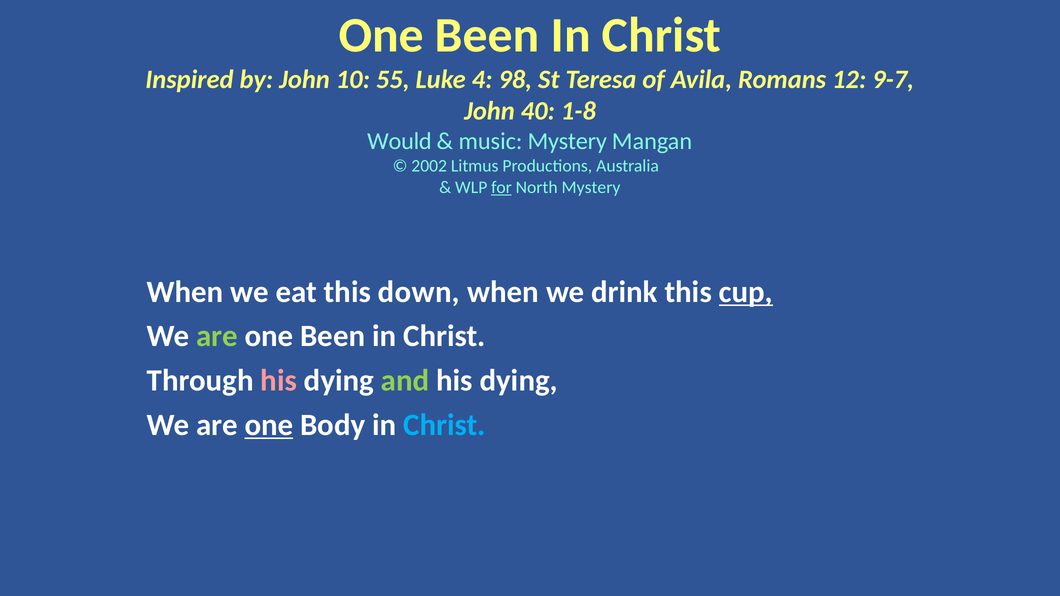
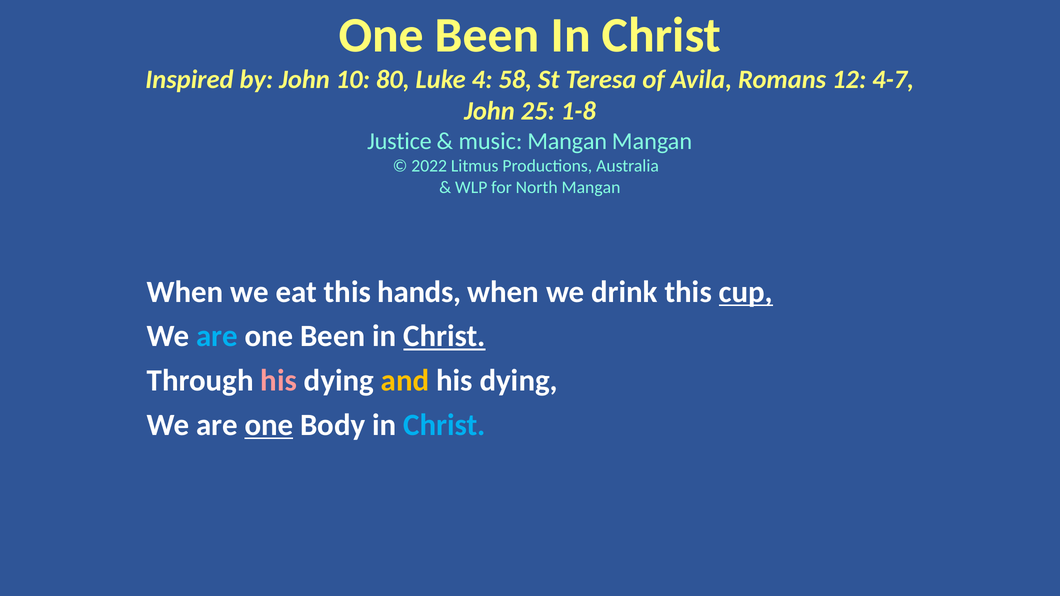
55: 55 -> 80
98: 98 -> 58
9-7: 9-7 -> 4-7
40: 40 -> 25
Would: Would -> Justice
music Mystery: Mystery -> Mangan
2002: 2002 -> 2022
for underline: present -> none
North Mystery: Mystery -> Mangan
down: down -> hands
are at (217, 336) colour: light green -> light blue
Christ at (445, 336) underline: none -> present
and colour: light green -> yellow
